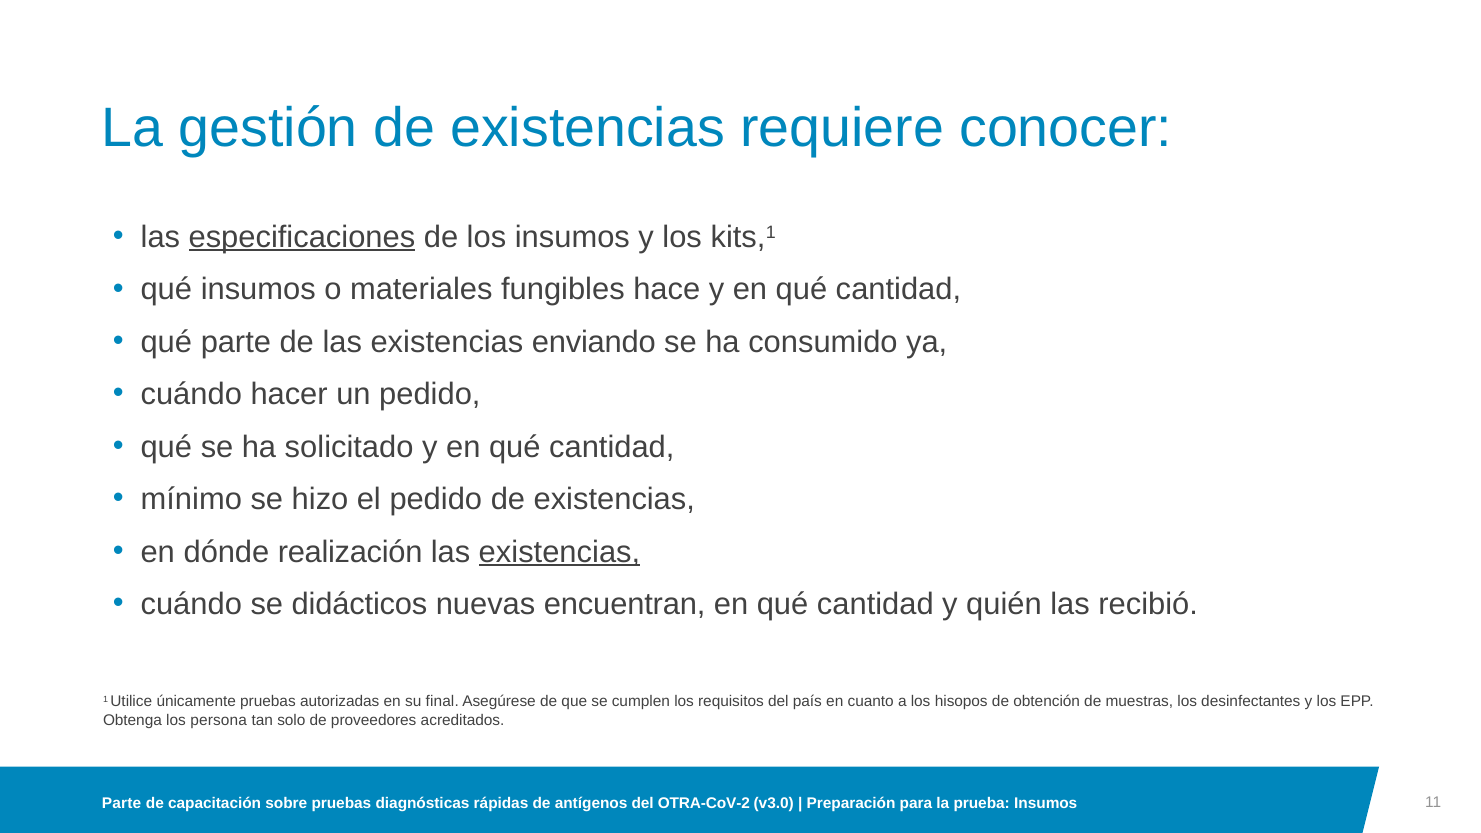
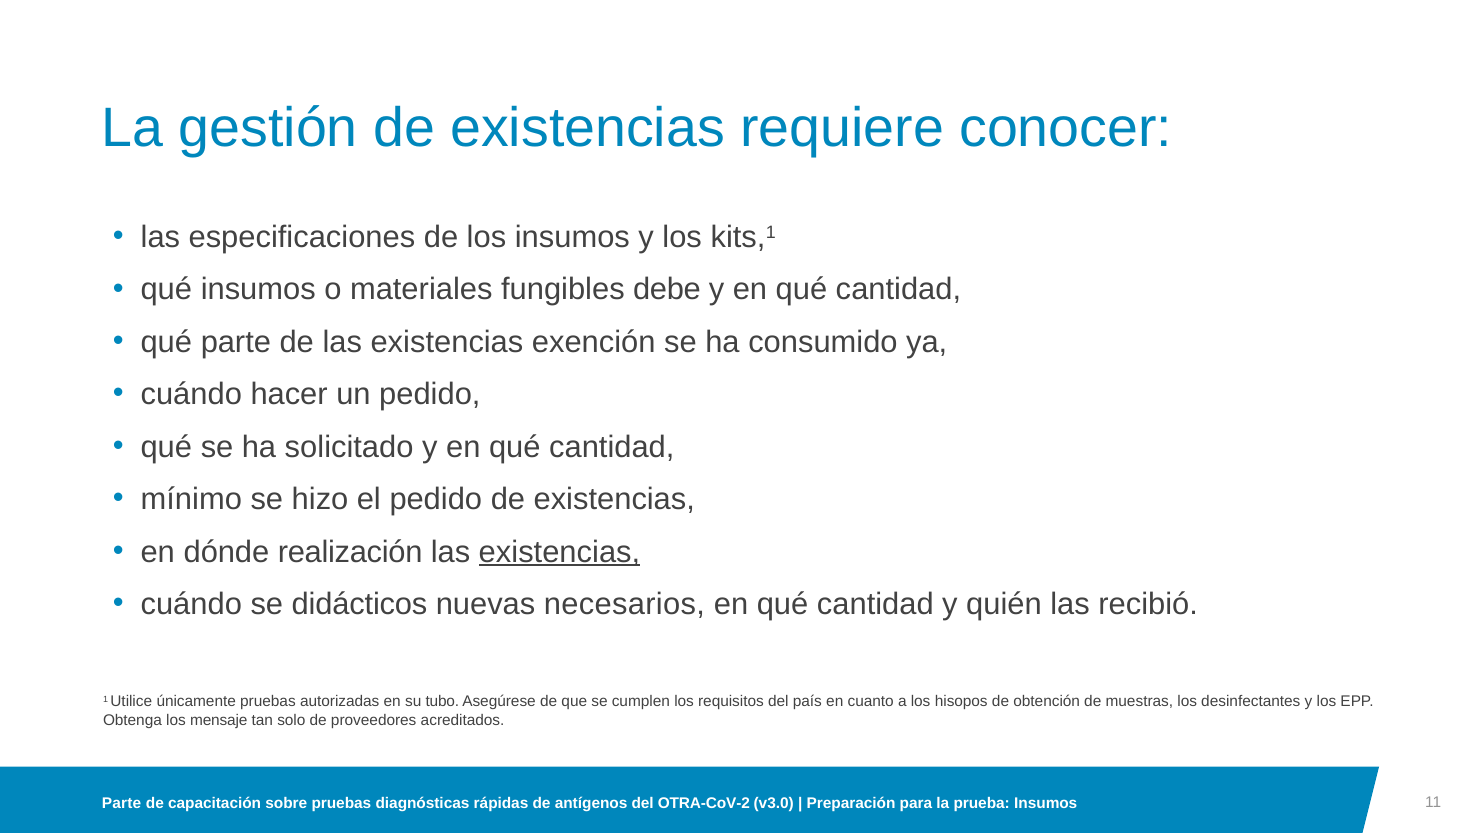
especificaciones underline: present -> none
hace: hace -> debe
enviando: enviando -> exención
encuentran: encuentran -> necesarios
final: final -> tubo
persona: persona -> mensaje
